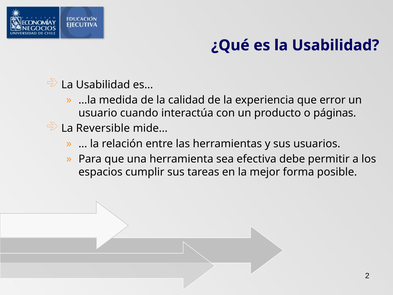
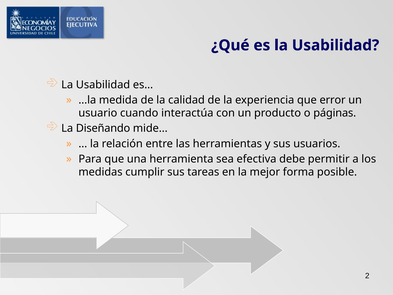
Reversible: Reversible -> Diseñando
espacios: espacios -> medidas
